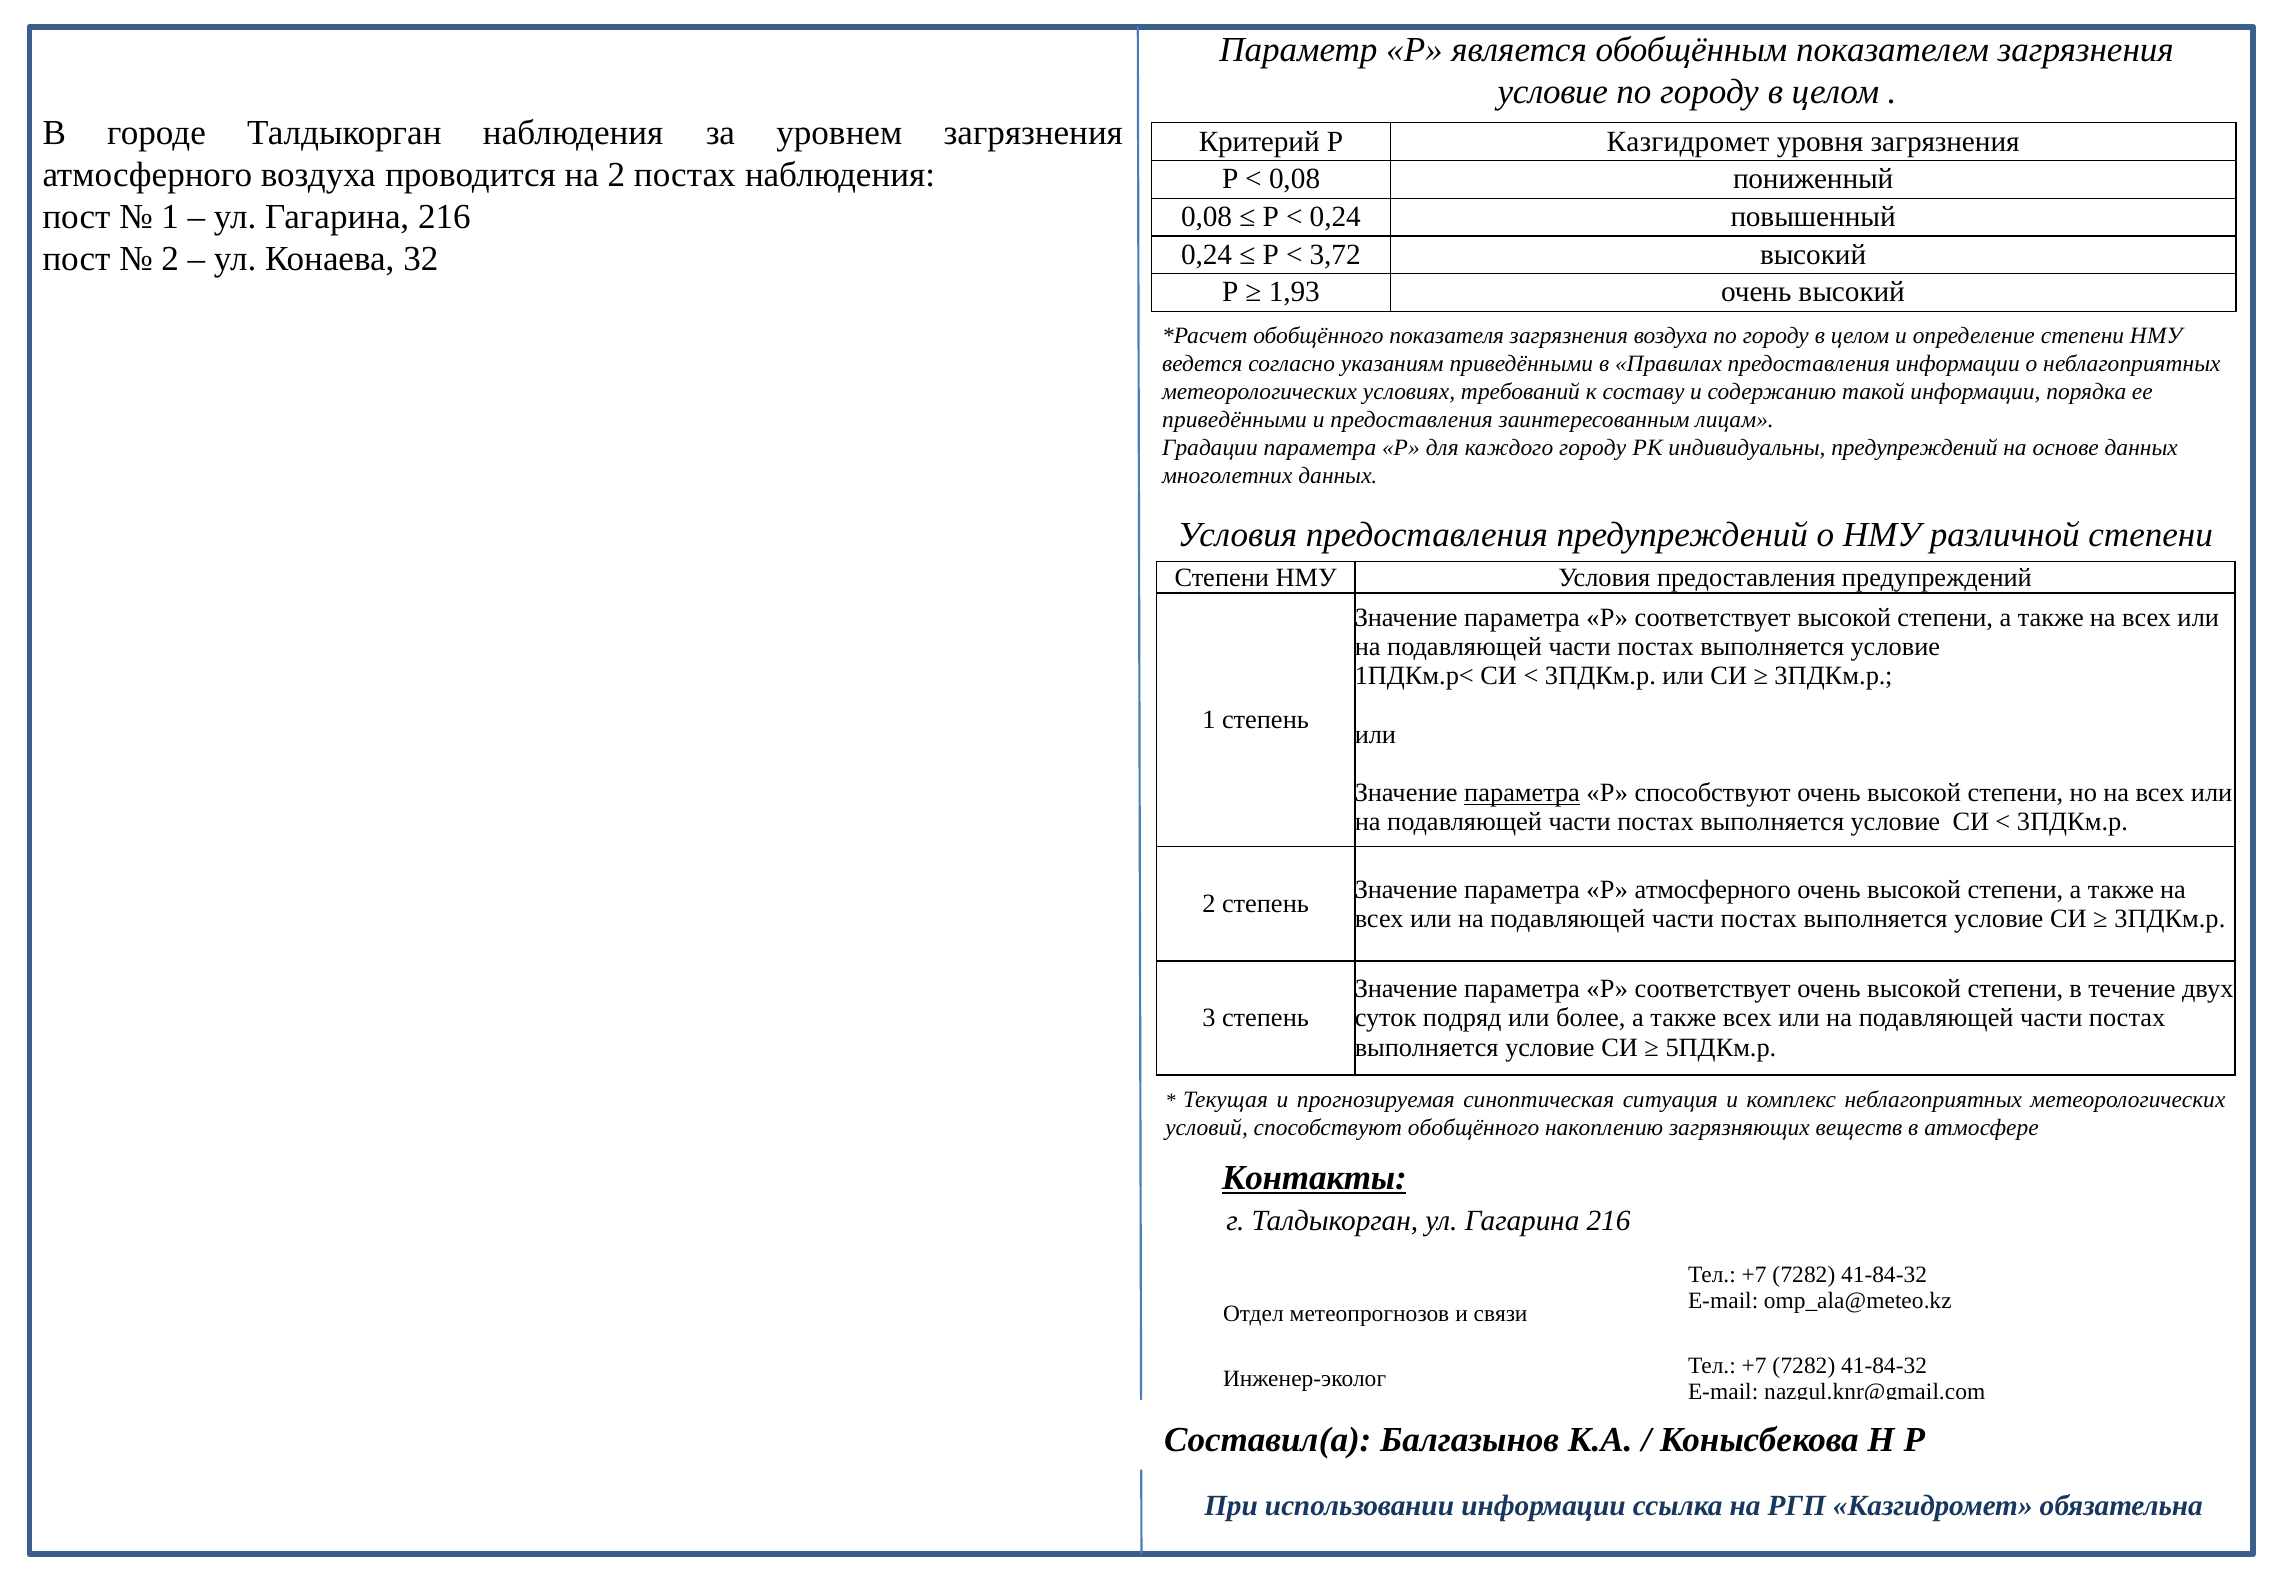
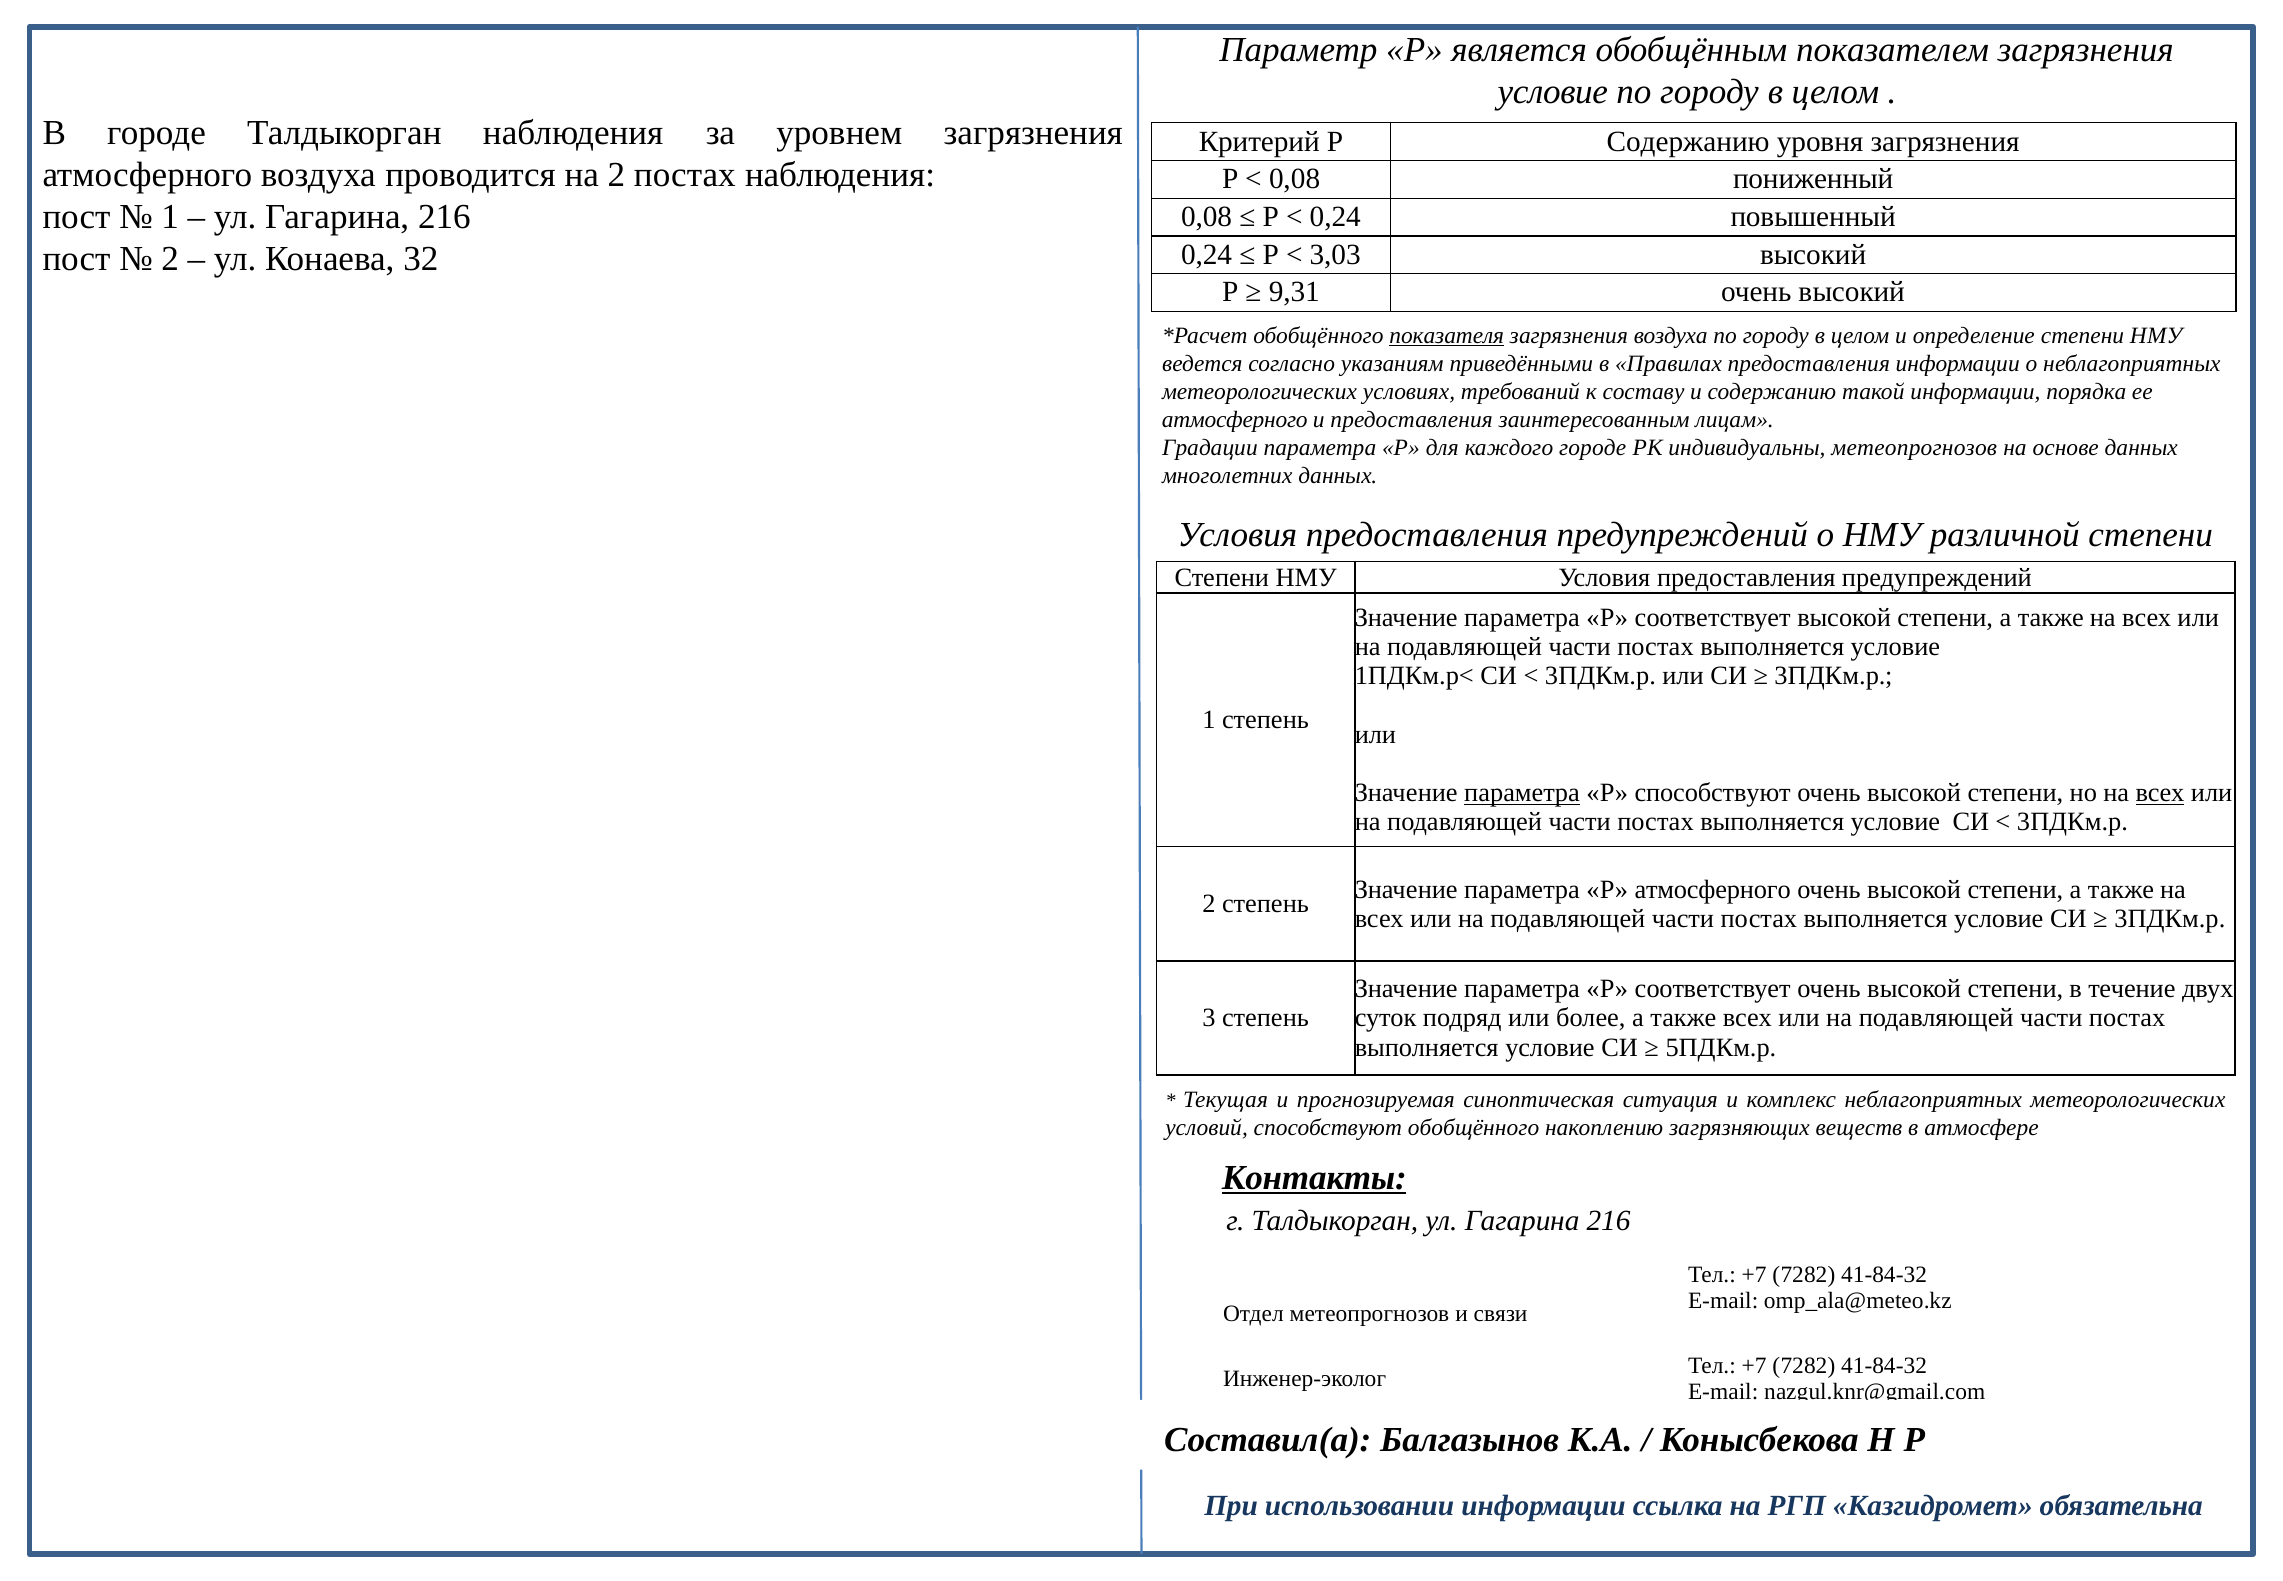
Р Казгидромет: Казгидромет -> Содержанию
3,72: 3,72 -> 3,03
1,93: 1,93 -> 9,31
показателя underline: none -> present
приведёнными at (1235, 419): приведёнными -> атмосферного
каждого городу: городу -> городе
индивидуальны предупреждений: предупреждений -> метеопрогнозов
всех at (2160, 793) underline: none -> present
